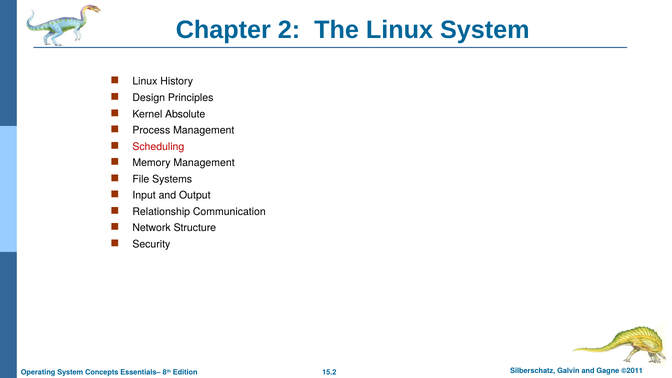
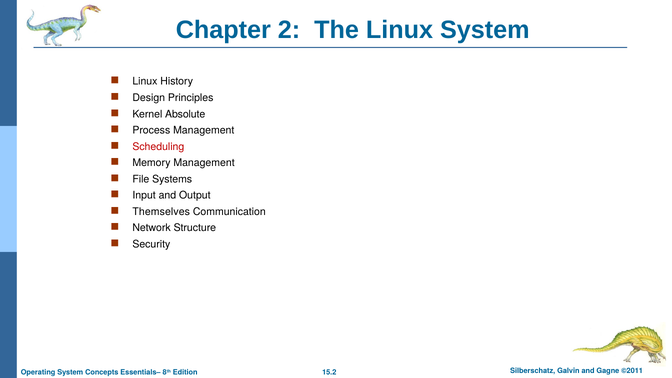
Relationship: Relationship -> Themselves
